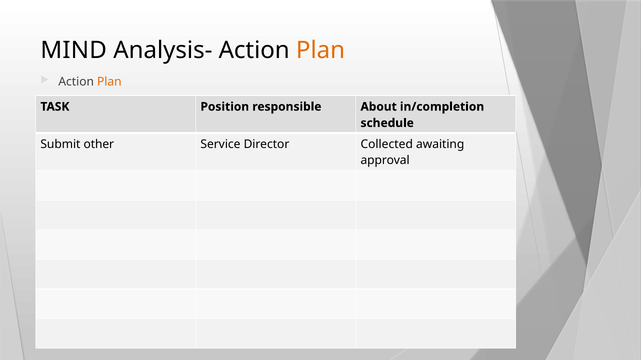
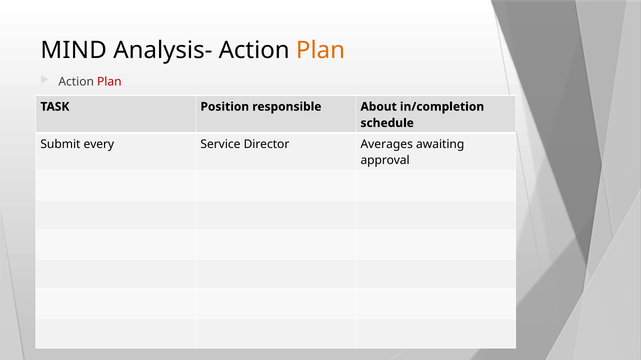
Plan at (109, 82) colour: orange -> red
other: other -> every
Collected: Collected -> Averages
